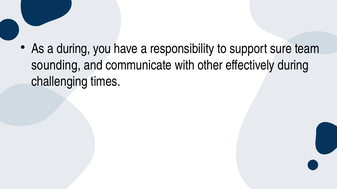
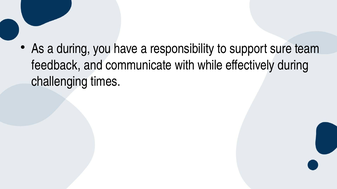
sounding: sounding -> feedback
other: other -> while
